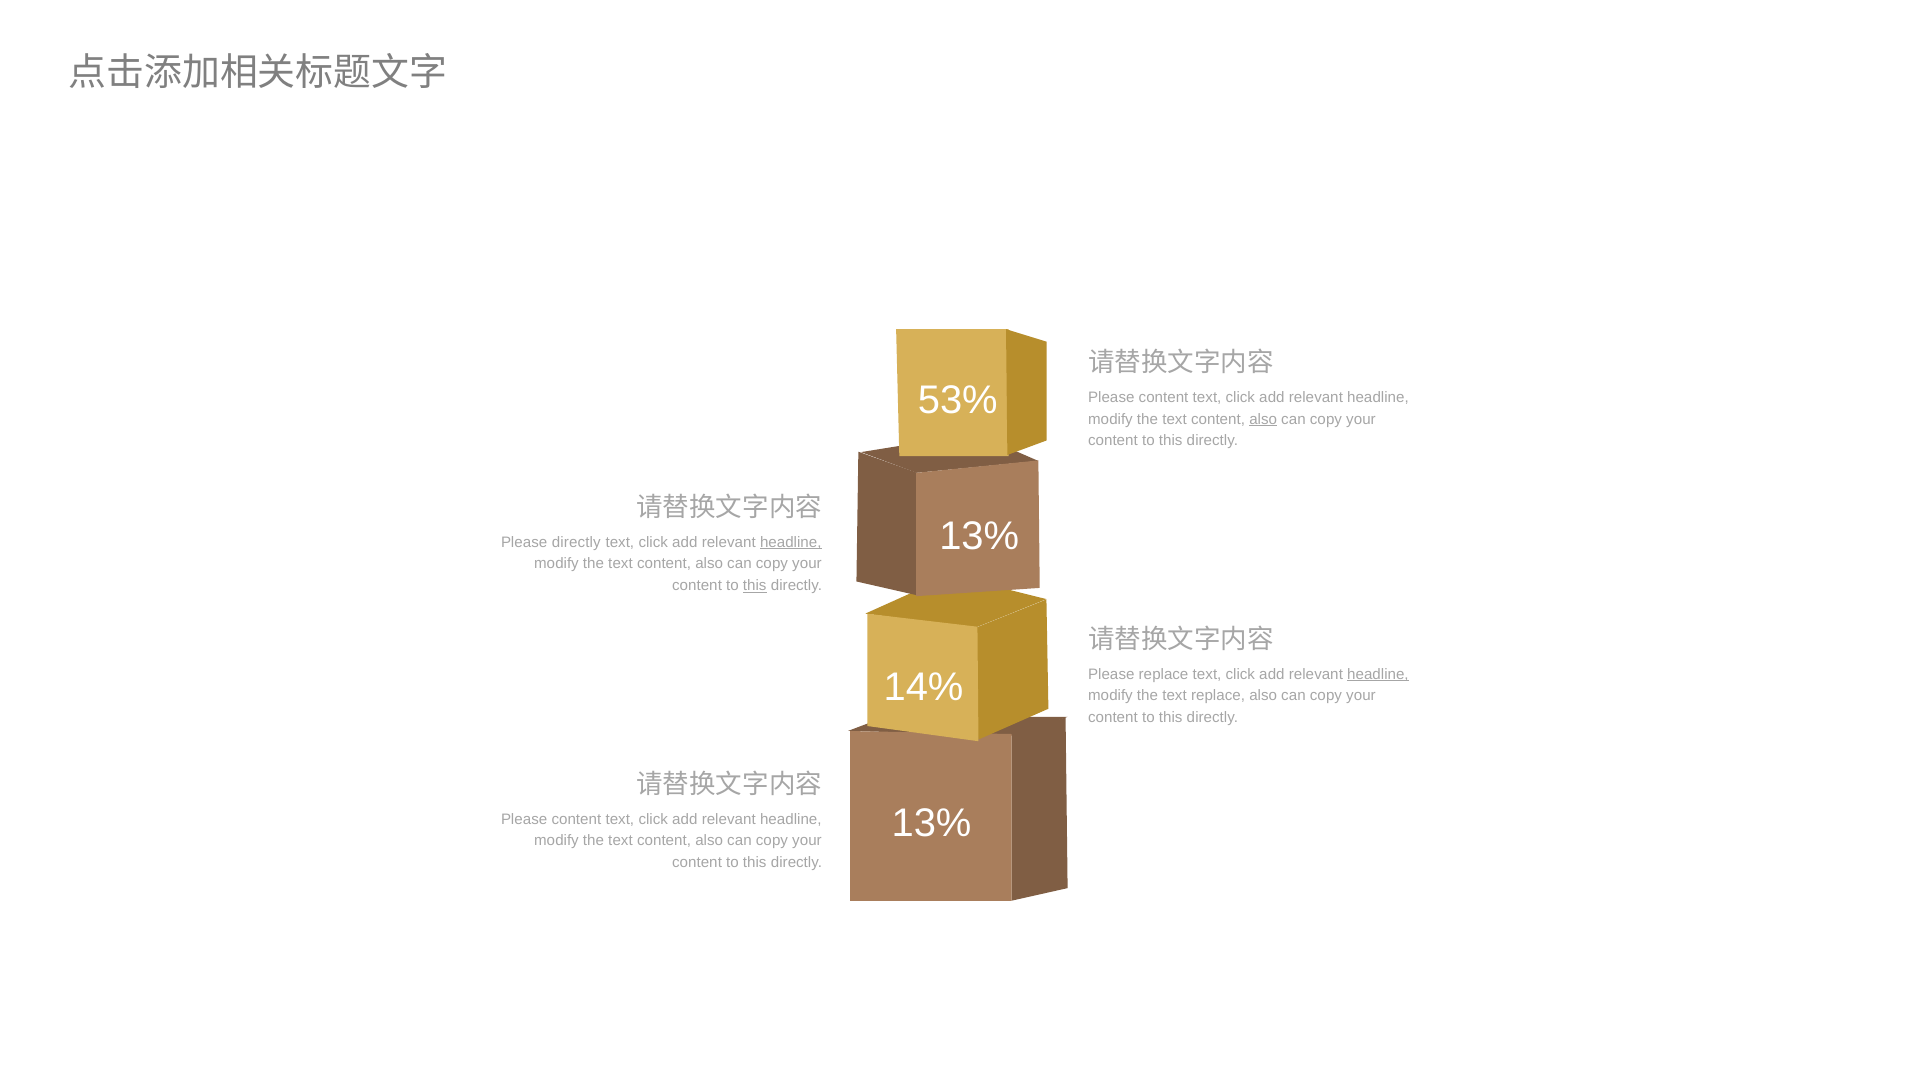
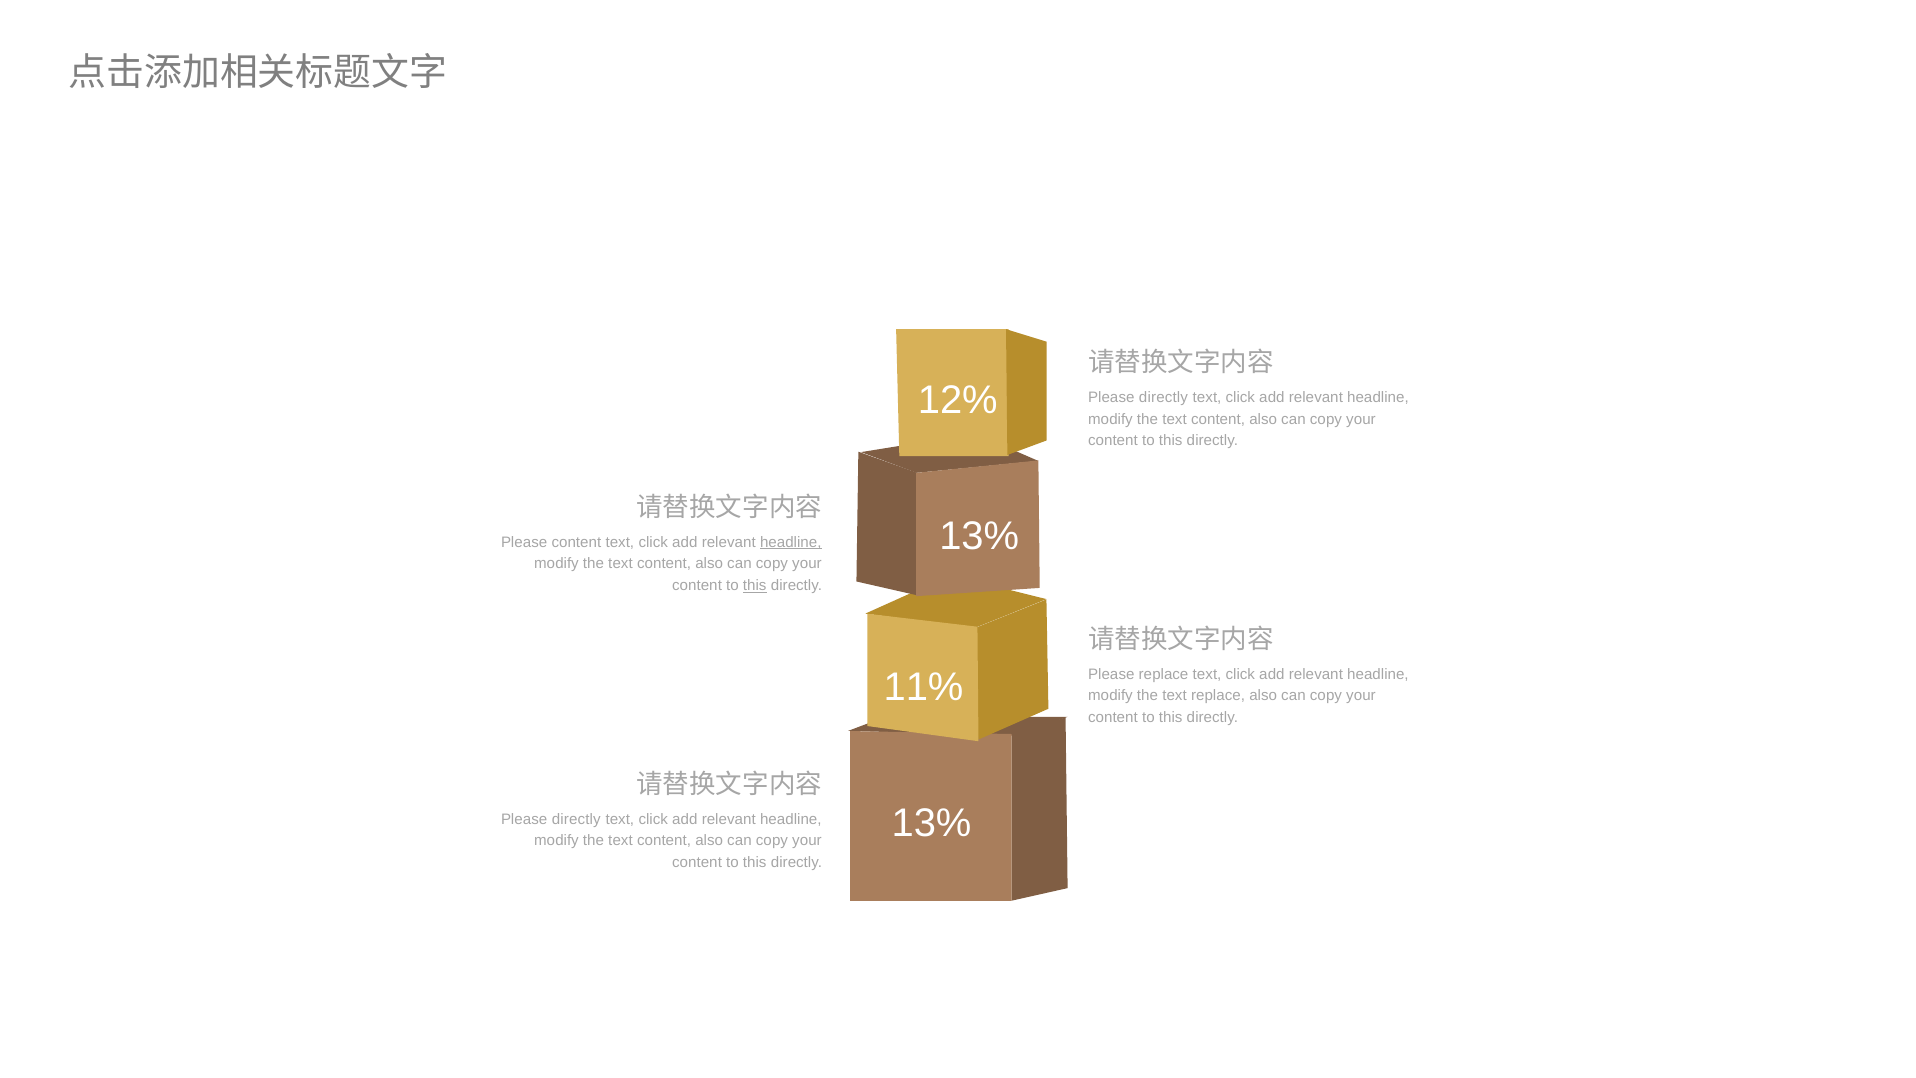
53%: 53% -> 12%
content at (1164, 397): content -> directly
also at (1263, 419) underline: present -> none
Please directly: directly -> content
headline at (1378, 674) underline: present -> none
14%: 14% -> 11%
content at (576, 819): content -> directly
